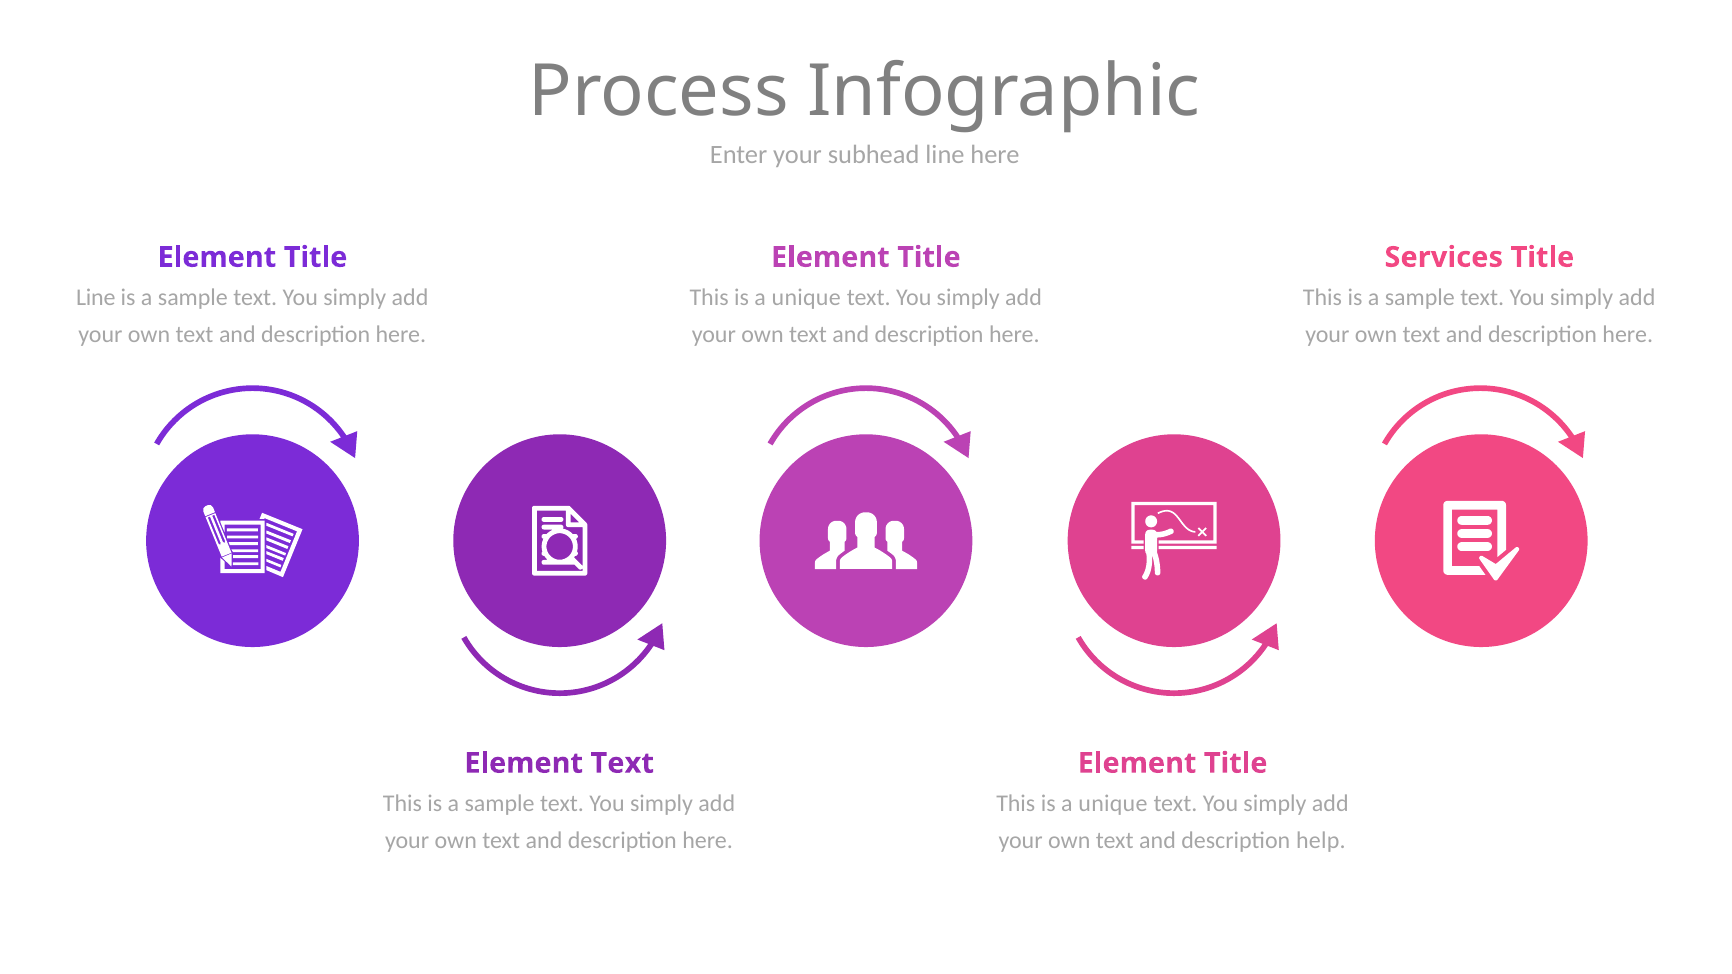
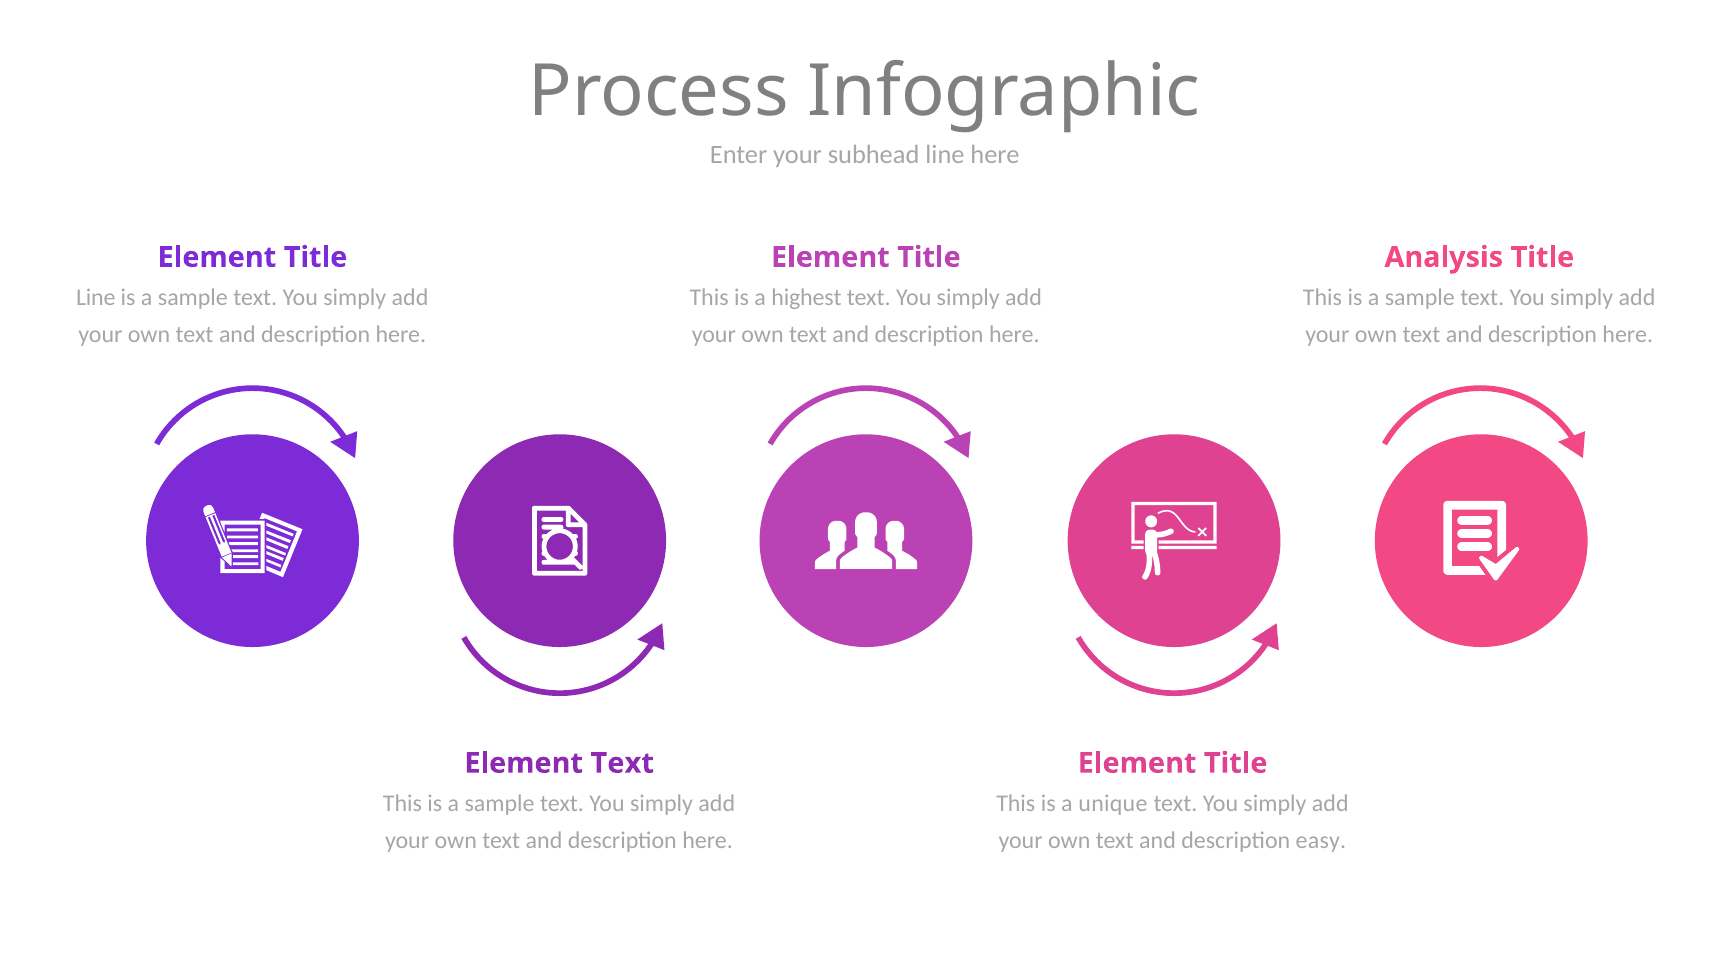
Services: Services -> Analysis
unique at (806, 297): unique -> highest
help: help -> easy
